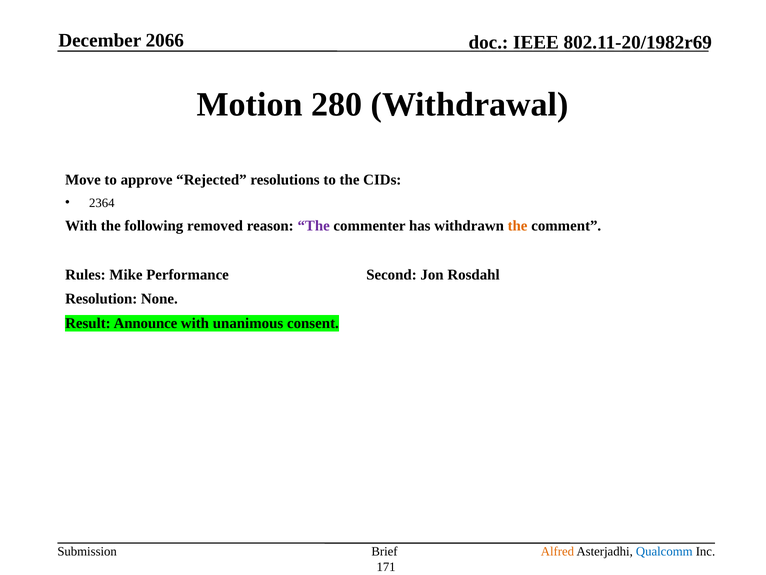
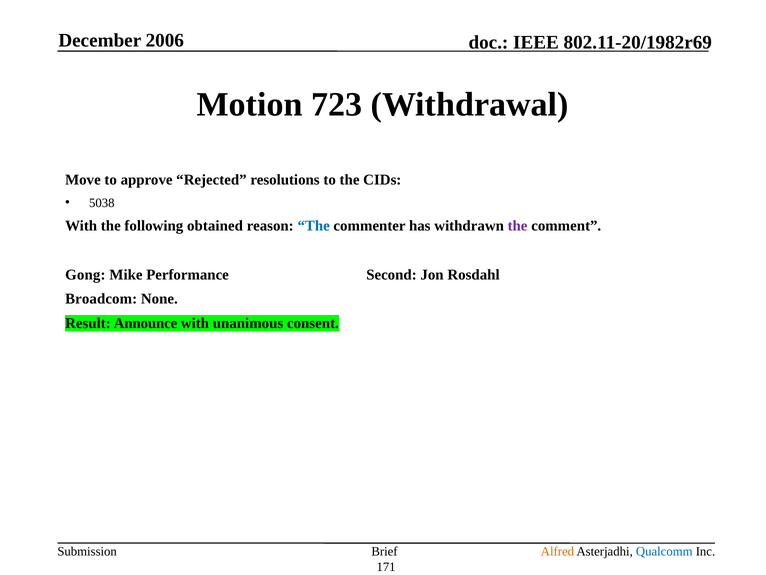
2066: 2066 -> 2006
280: 280 -> 723
2364: 2364 -> 5038
removed: removed -> obtained
The at (314, 226) colour: purple -> blue
the at (518, 226) colour: orange -> purple
Rules: Rules -> Gong
Resolution: Resolution -> Broadcom
